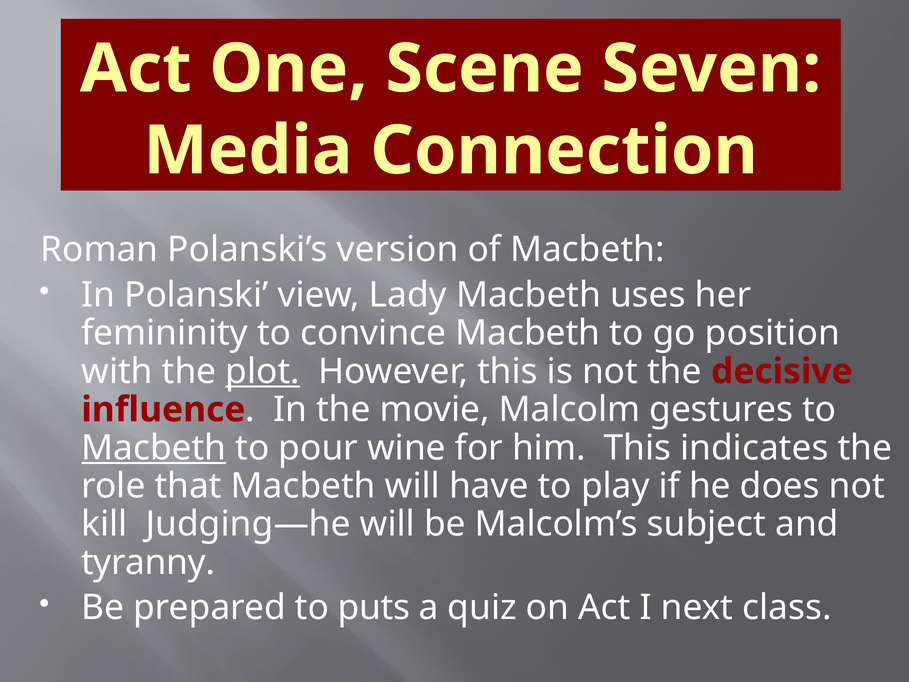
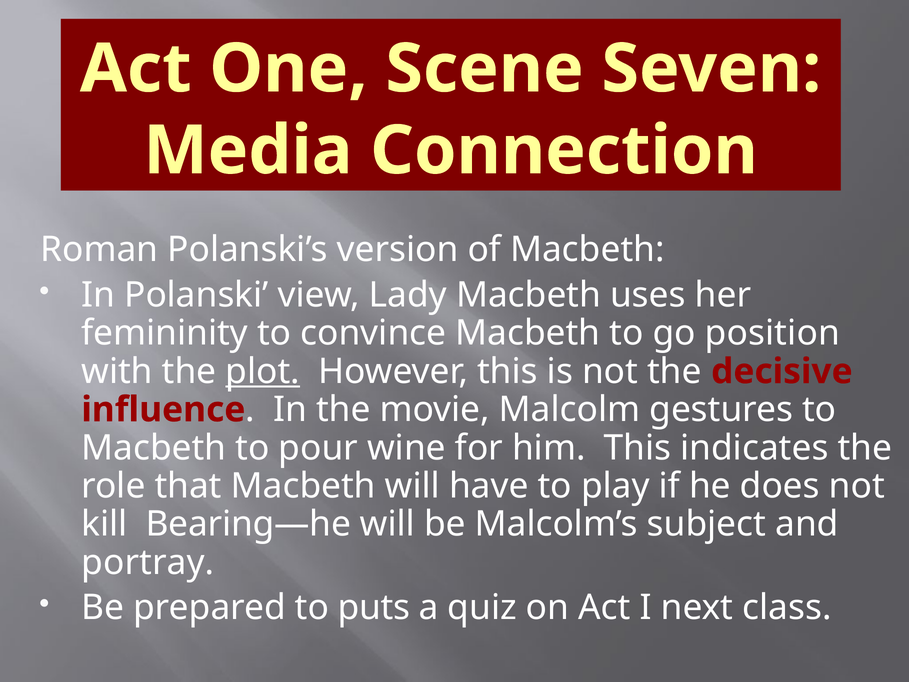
Macbeth at (154, 448) underline: present -> none
Judging—he: Judging—he -> Bearing—he
tyranny: tyranny -> portray
